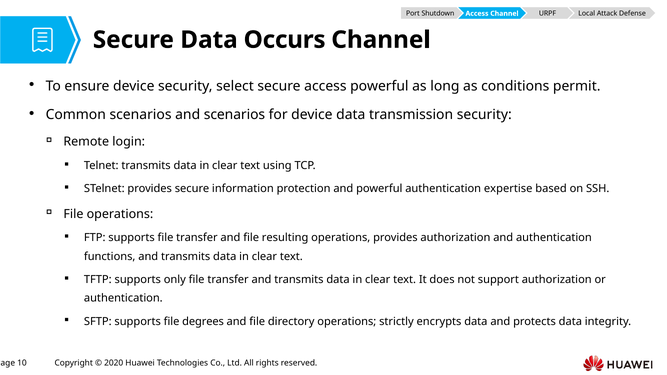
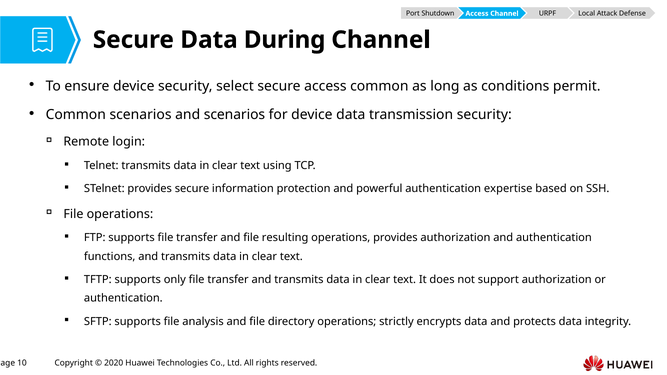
Occurs: Occurs -> During
access powerful: powerful -> common
degrees: degrees -> analysis
